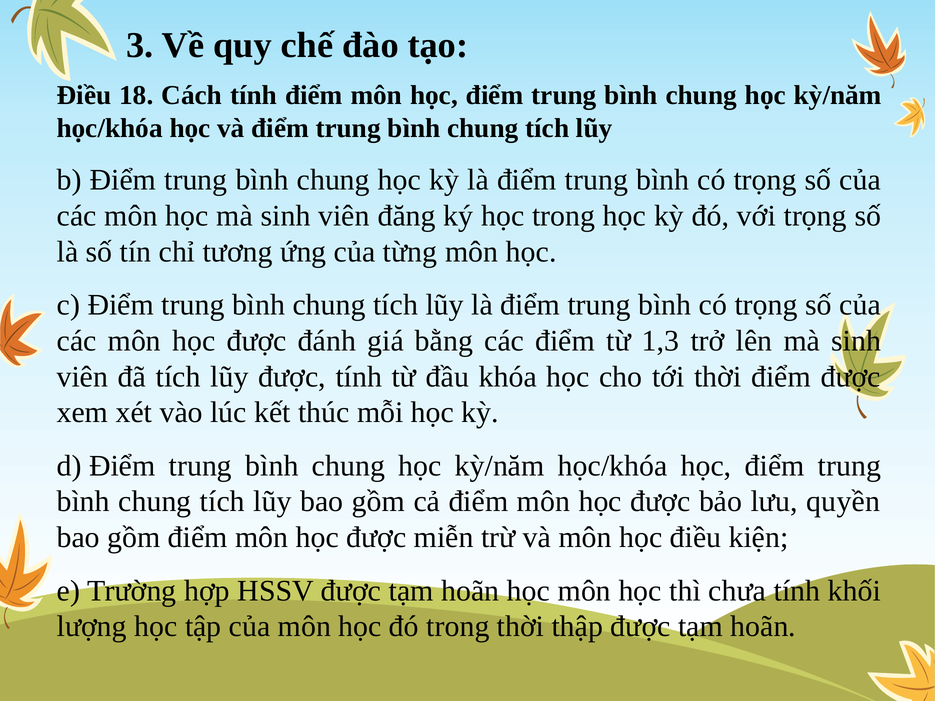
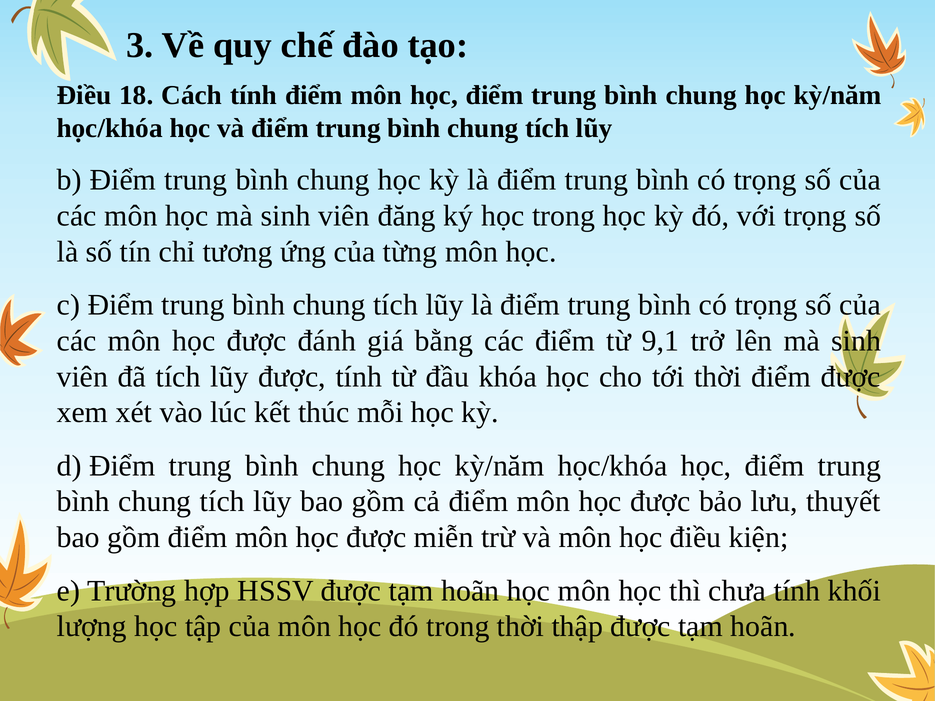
1,3: 1,3 -> 9,1
quyền: quyền -> thuyết
